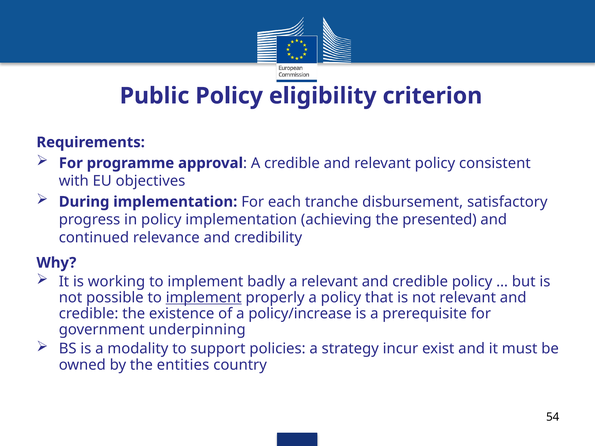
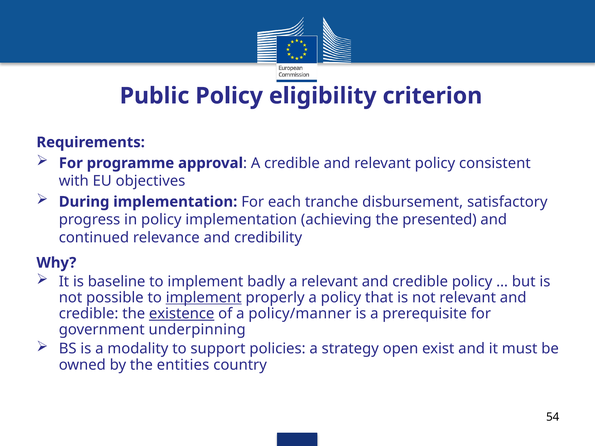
working: working -> baseline
existence underline: none -> present
policy/increase: policy/increase -> policy/manner
incur: incur -> open
